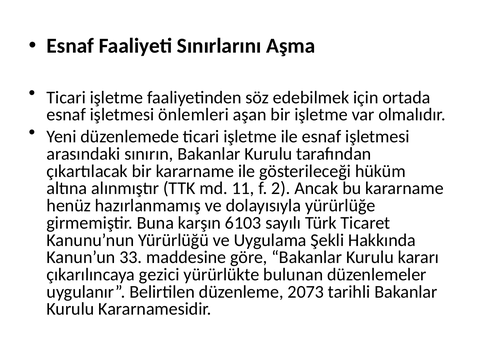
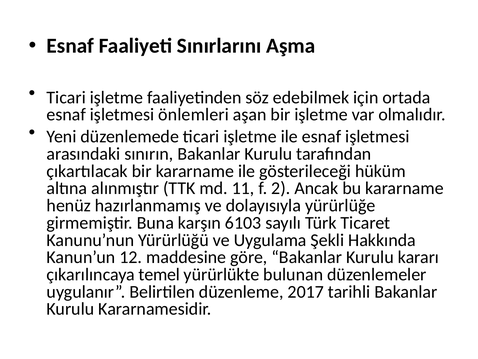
33: 33 -> 12
gezici: gezici -> temel
2073: 2073 -> 2017
